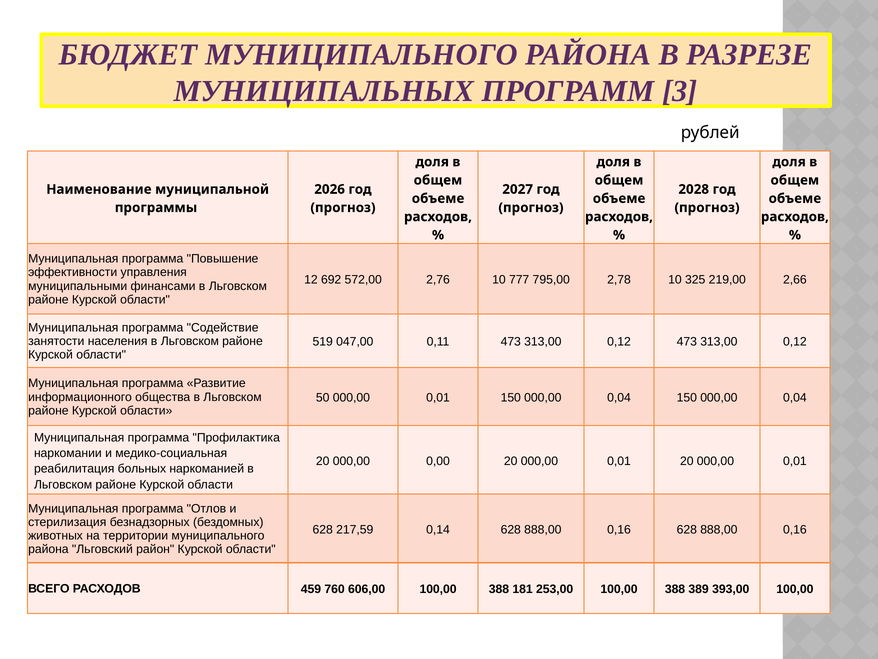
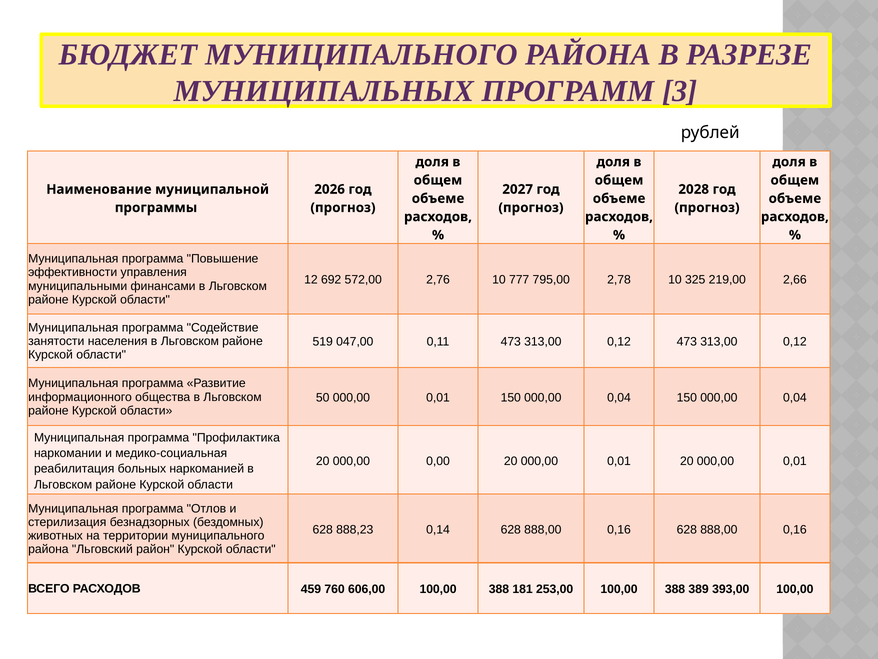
217,59: 217,59 -> 888,23
